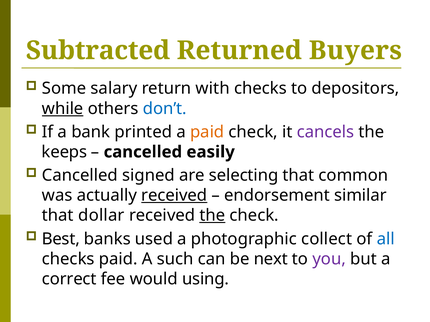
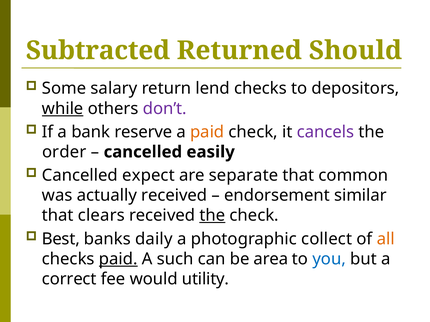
Buyers: Buyers -> Should
with: with -> lend
don’t colour: blue -> purple
printed: printed -> reserve
keeps: keeps -> order
signed: signed -> expect
selecting: selecting -> separate
received at (174, 196) underline: present -> none
dollar: dollar -> clears
used: used -> daily
all colour: blue -> orange
paid at (118, 259) underline: none -> present
next: next -> area
you colour: purple -> blue
using: using -> utility
